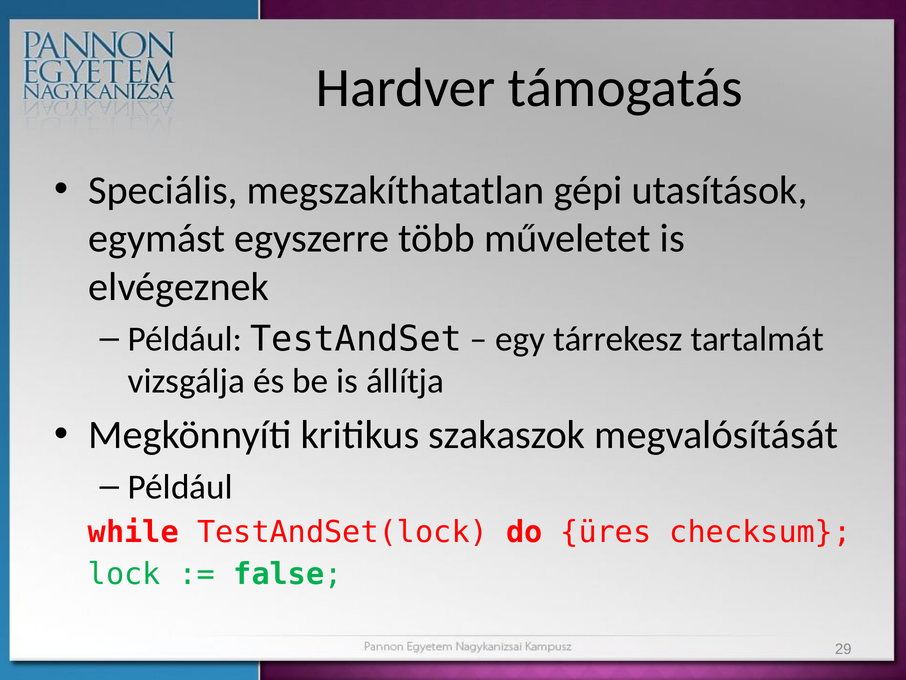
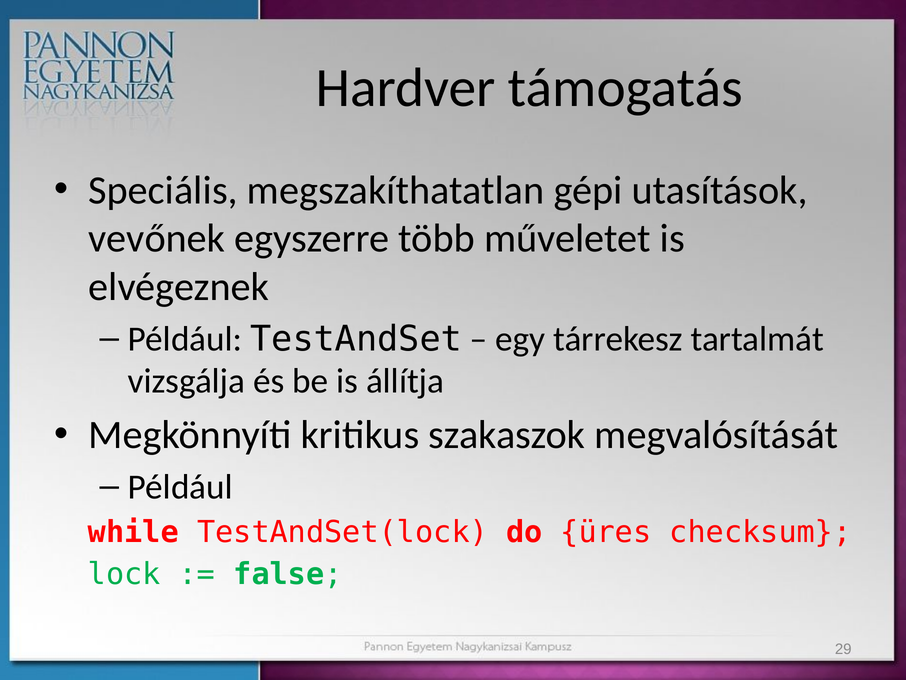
egymást: egymást -> vevőnek
